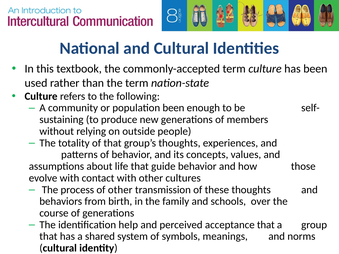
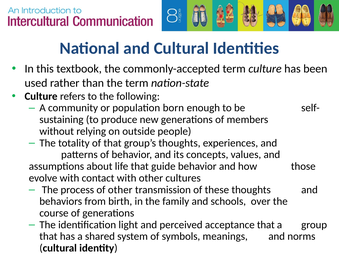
population been: been -> born
help: help -> light
